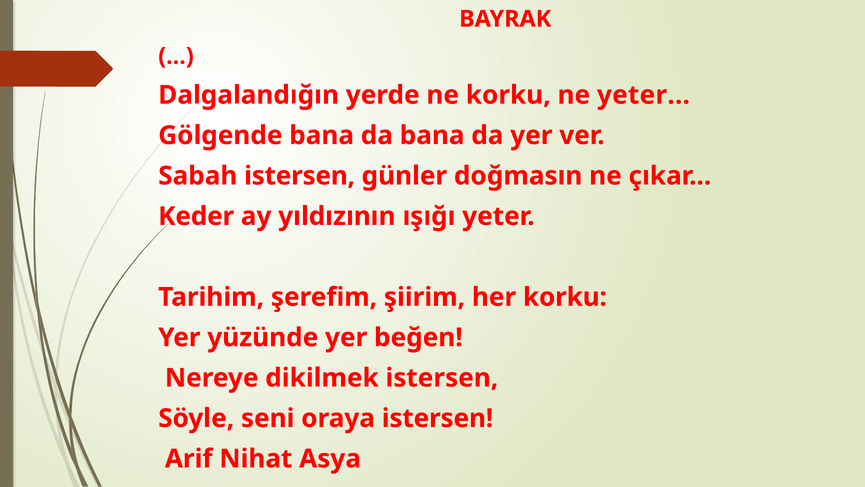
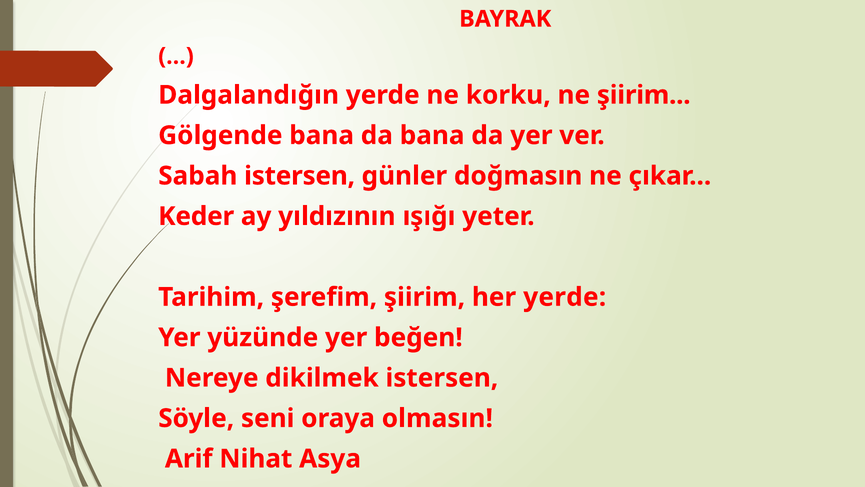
ne yeter: yeter -> şiirim
her korku: korku -> yerde
oraya istersen: istersen -> olmasın
